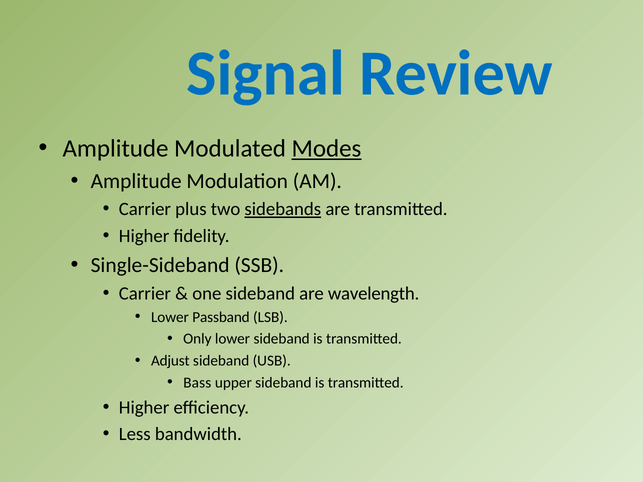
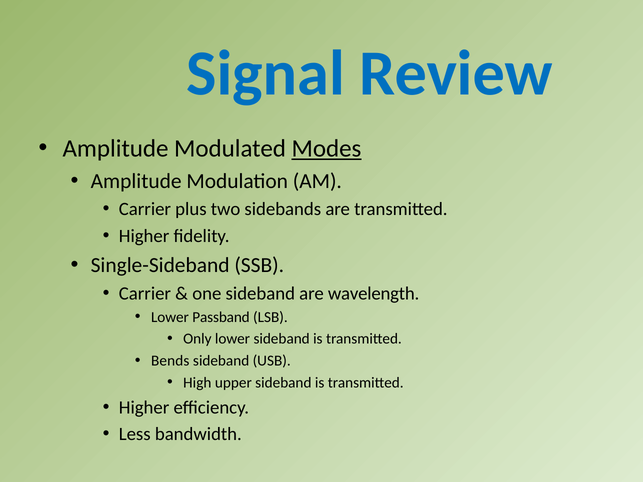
sidebands underline: present -> none
Adjust: Adjust -> Bends
Bass: Bass -> High
